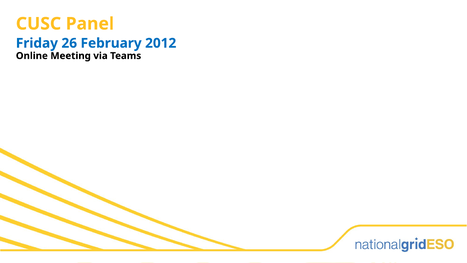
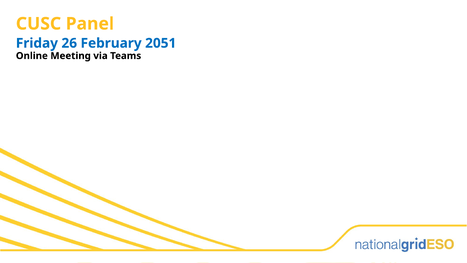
2012: 2012 -> 2051
